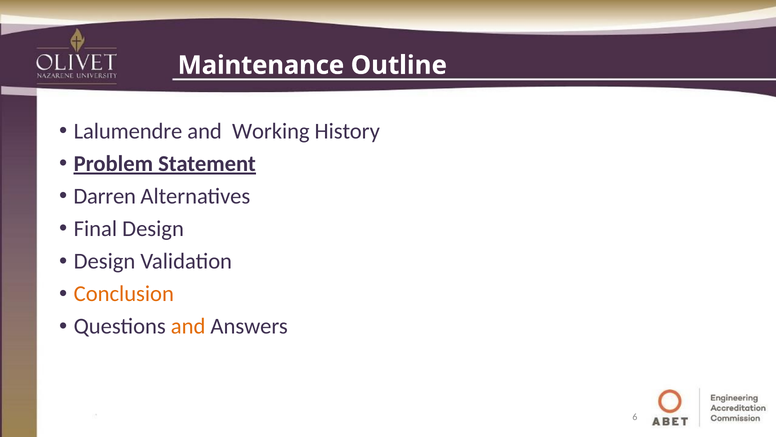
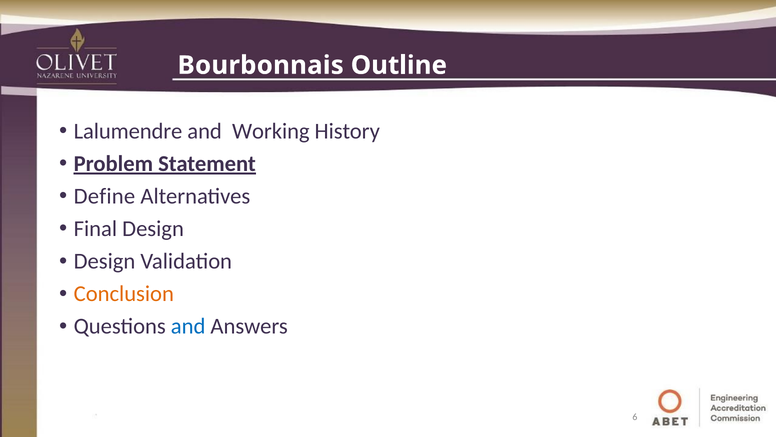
Maintenance: Maintenance -> Bourbonnais
Darren: Darren -> Define
and at (188, 326) colour: orange -> blue
